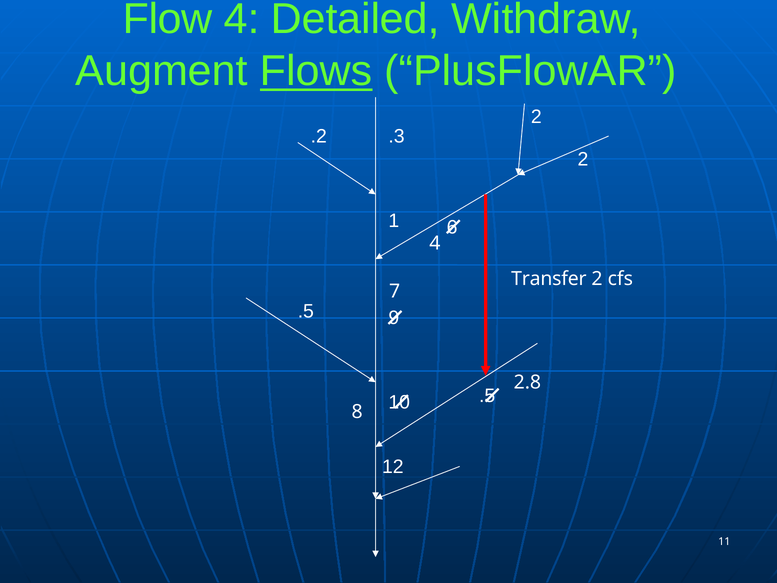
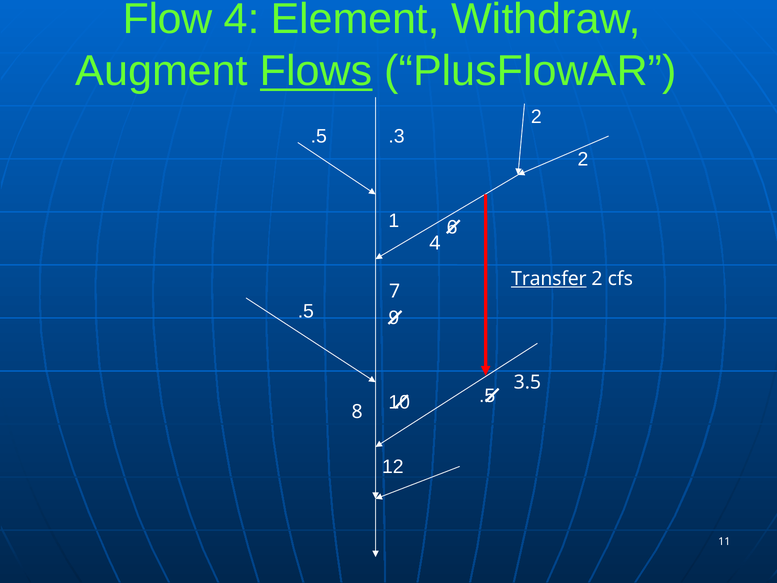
Detailed: Detailed -> Element
.2 at (319, 136): .2 -> .5
Transfer underline: none -> present
2.8: 2.8 -> 3.5
